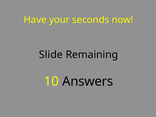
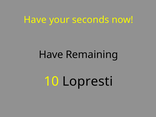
Slide at (51, 55): Slide -> Have
Answers: Answers -> Lopresti
